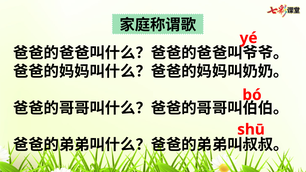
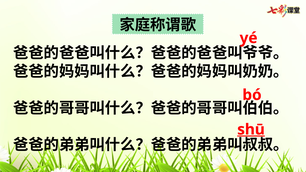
shū underline: none -> present
